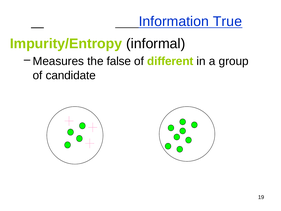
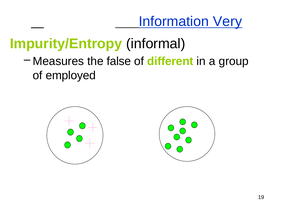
True: True -> Very
candidate: candidate -> employed
